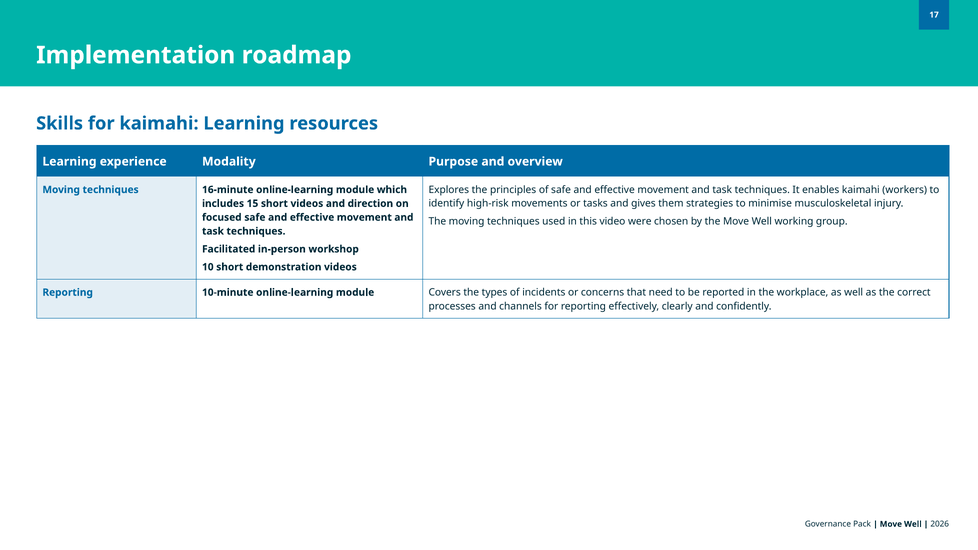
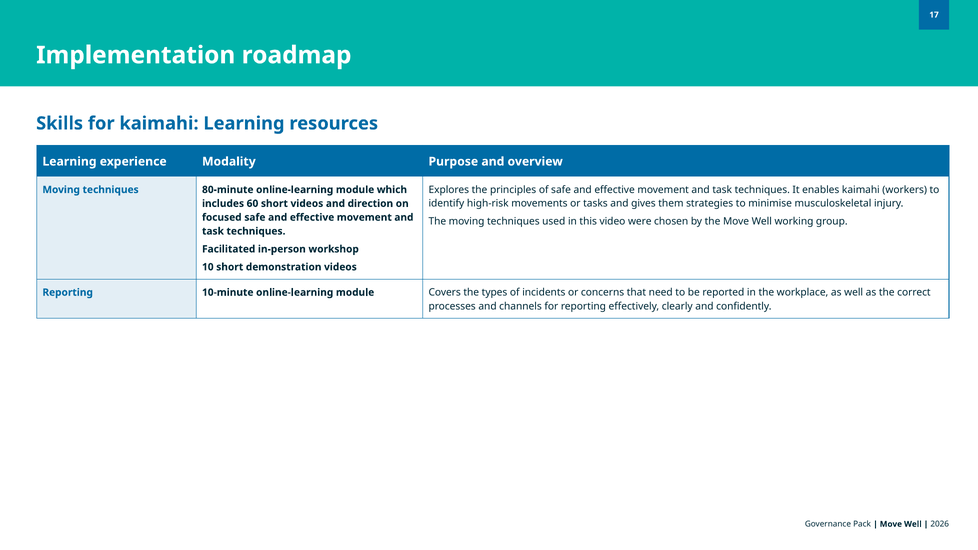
16-minute: 16-minute -> 80-minute
15: 15 -> 60
